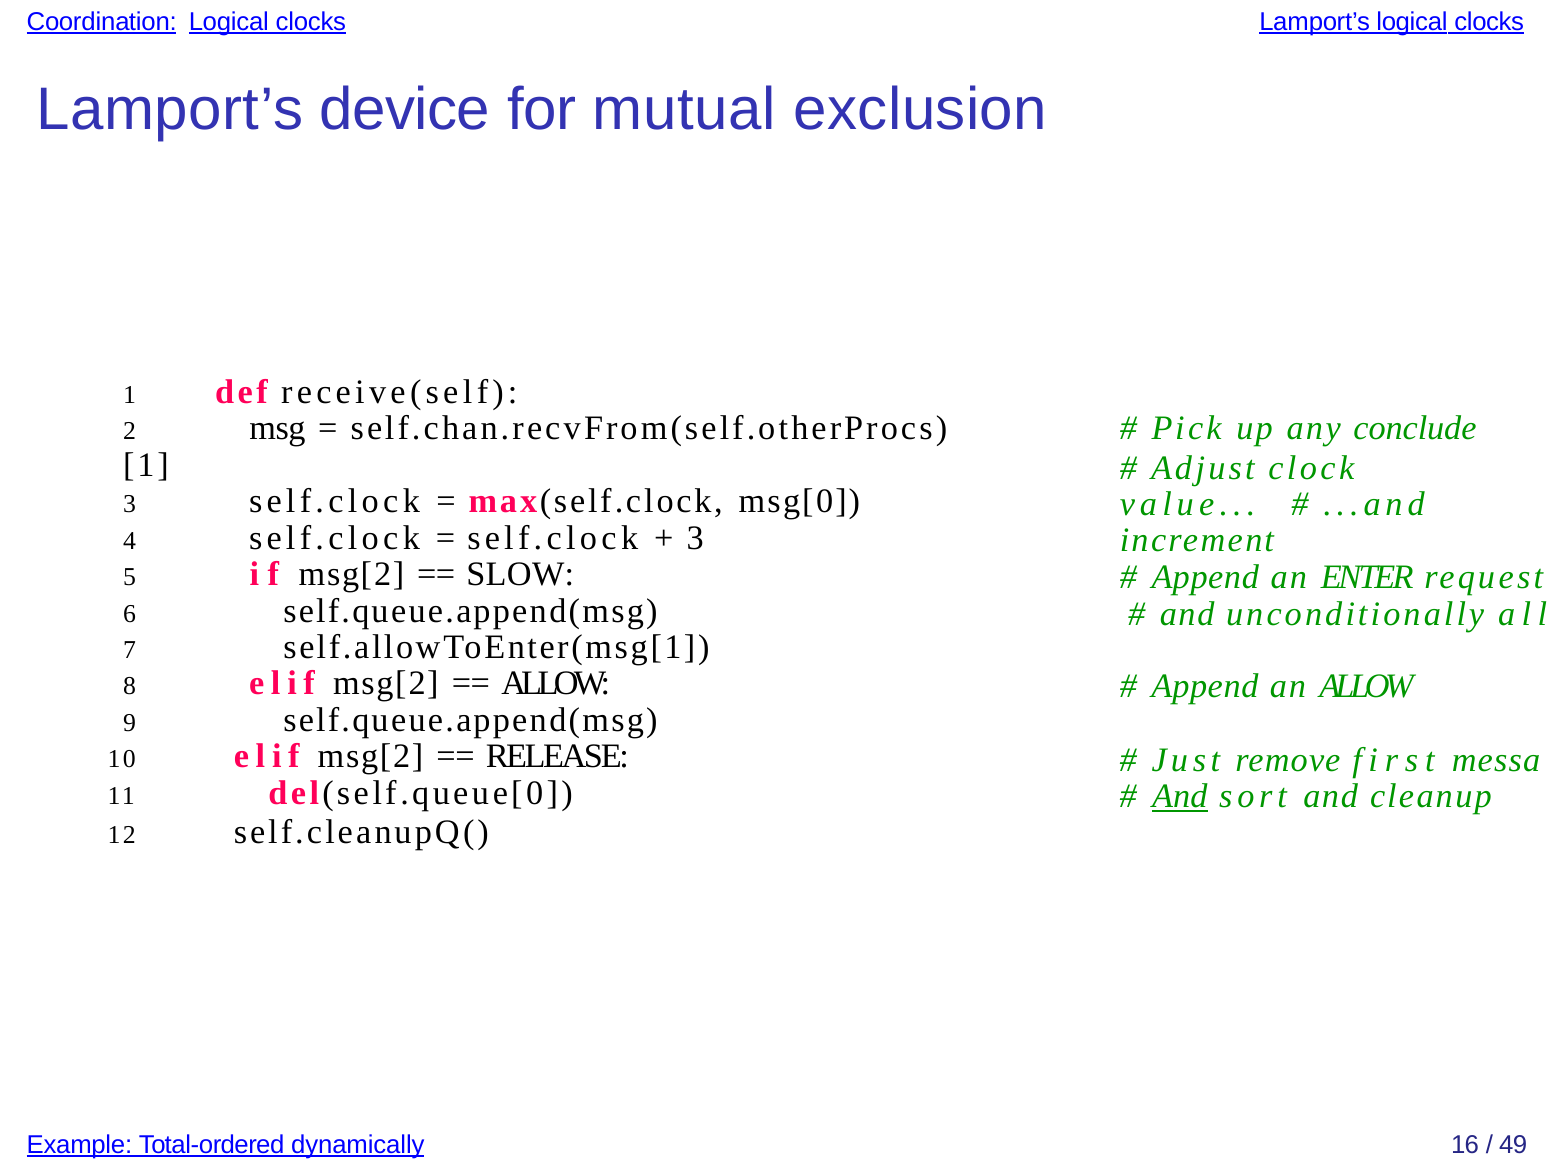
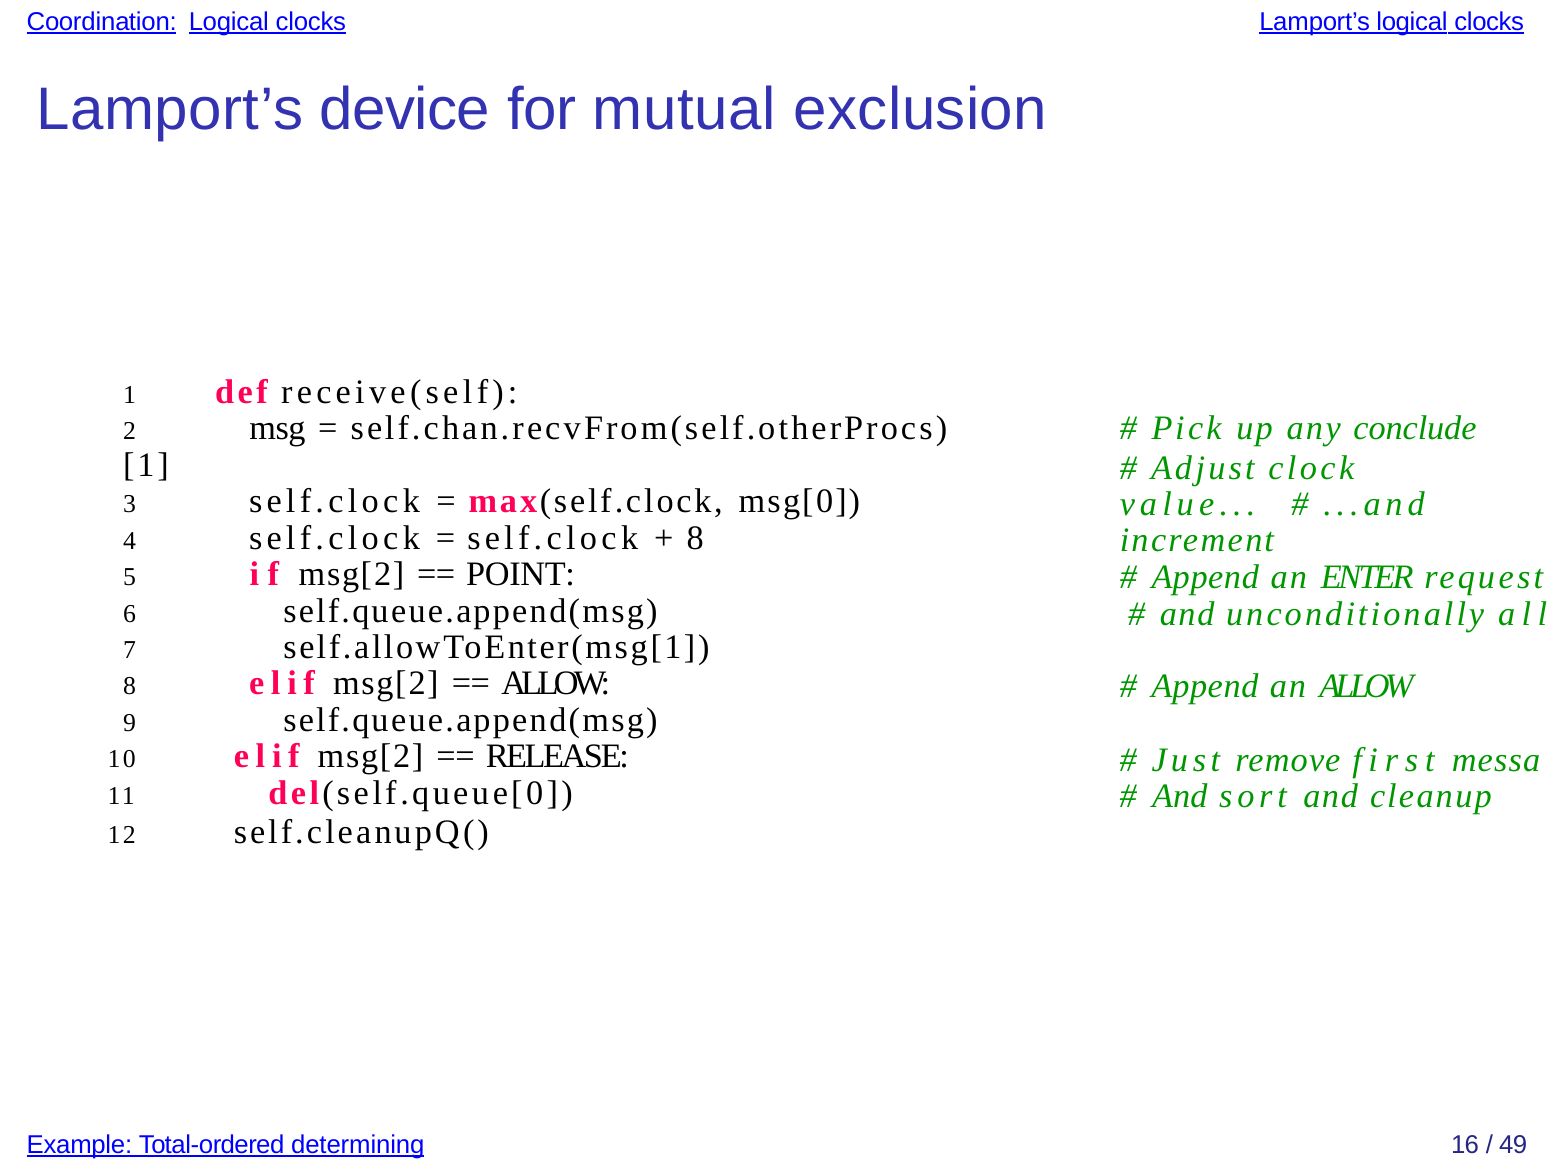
3 at (695, 538): 3 -> 8
SLOW: SLOW -> POINT
And at (1180, 797) underline: present -> none
dynamically: dynamically -> determining
